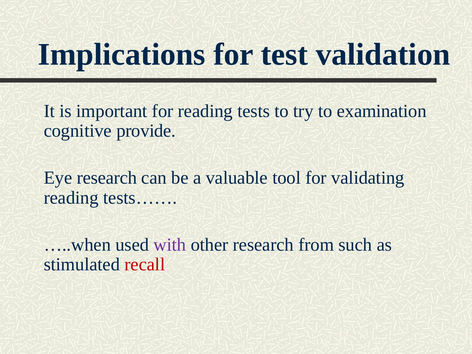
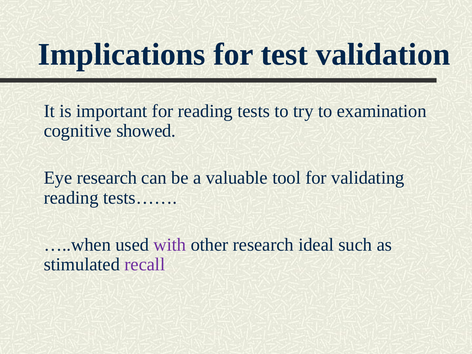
provide: provide -> showed
from: from -> ideal
recall colour: red -> purple
